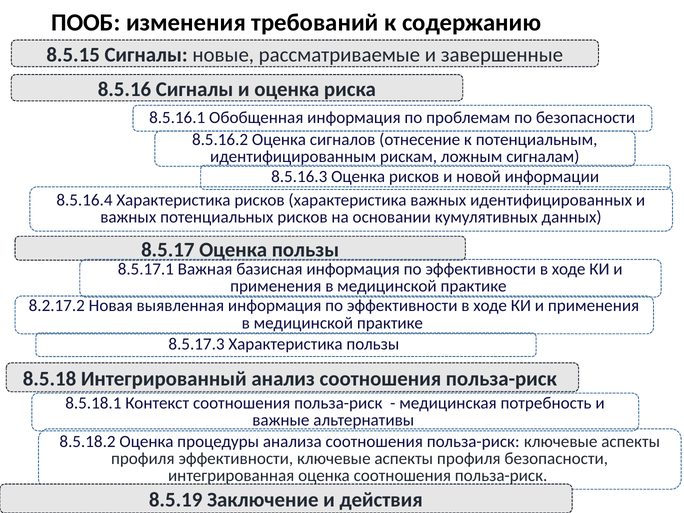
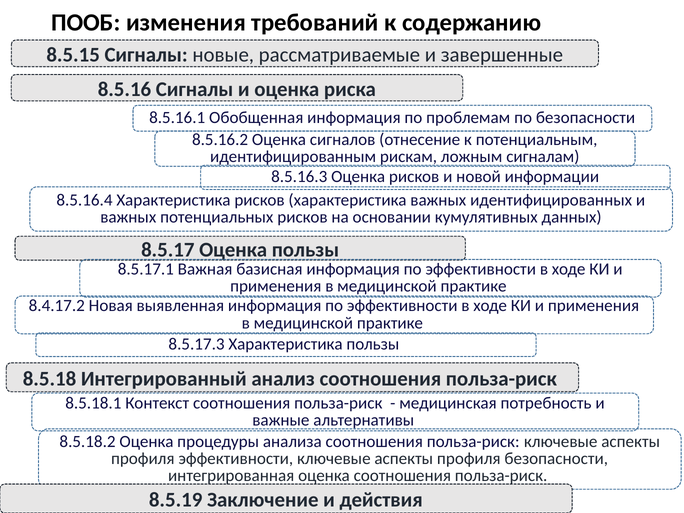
8.2.17.2: 8.2.17.2 -> 8.4.17.2
